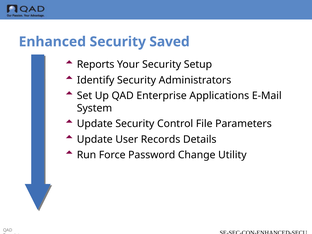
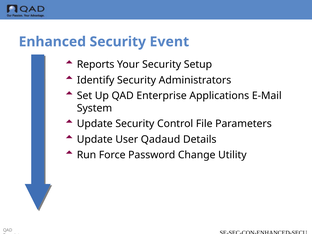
Saved: Saved -> Event
Records: Records -> Qadaud
